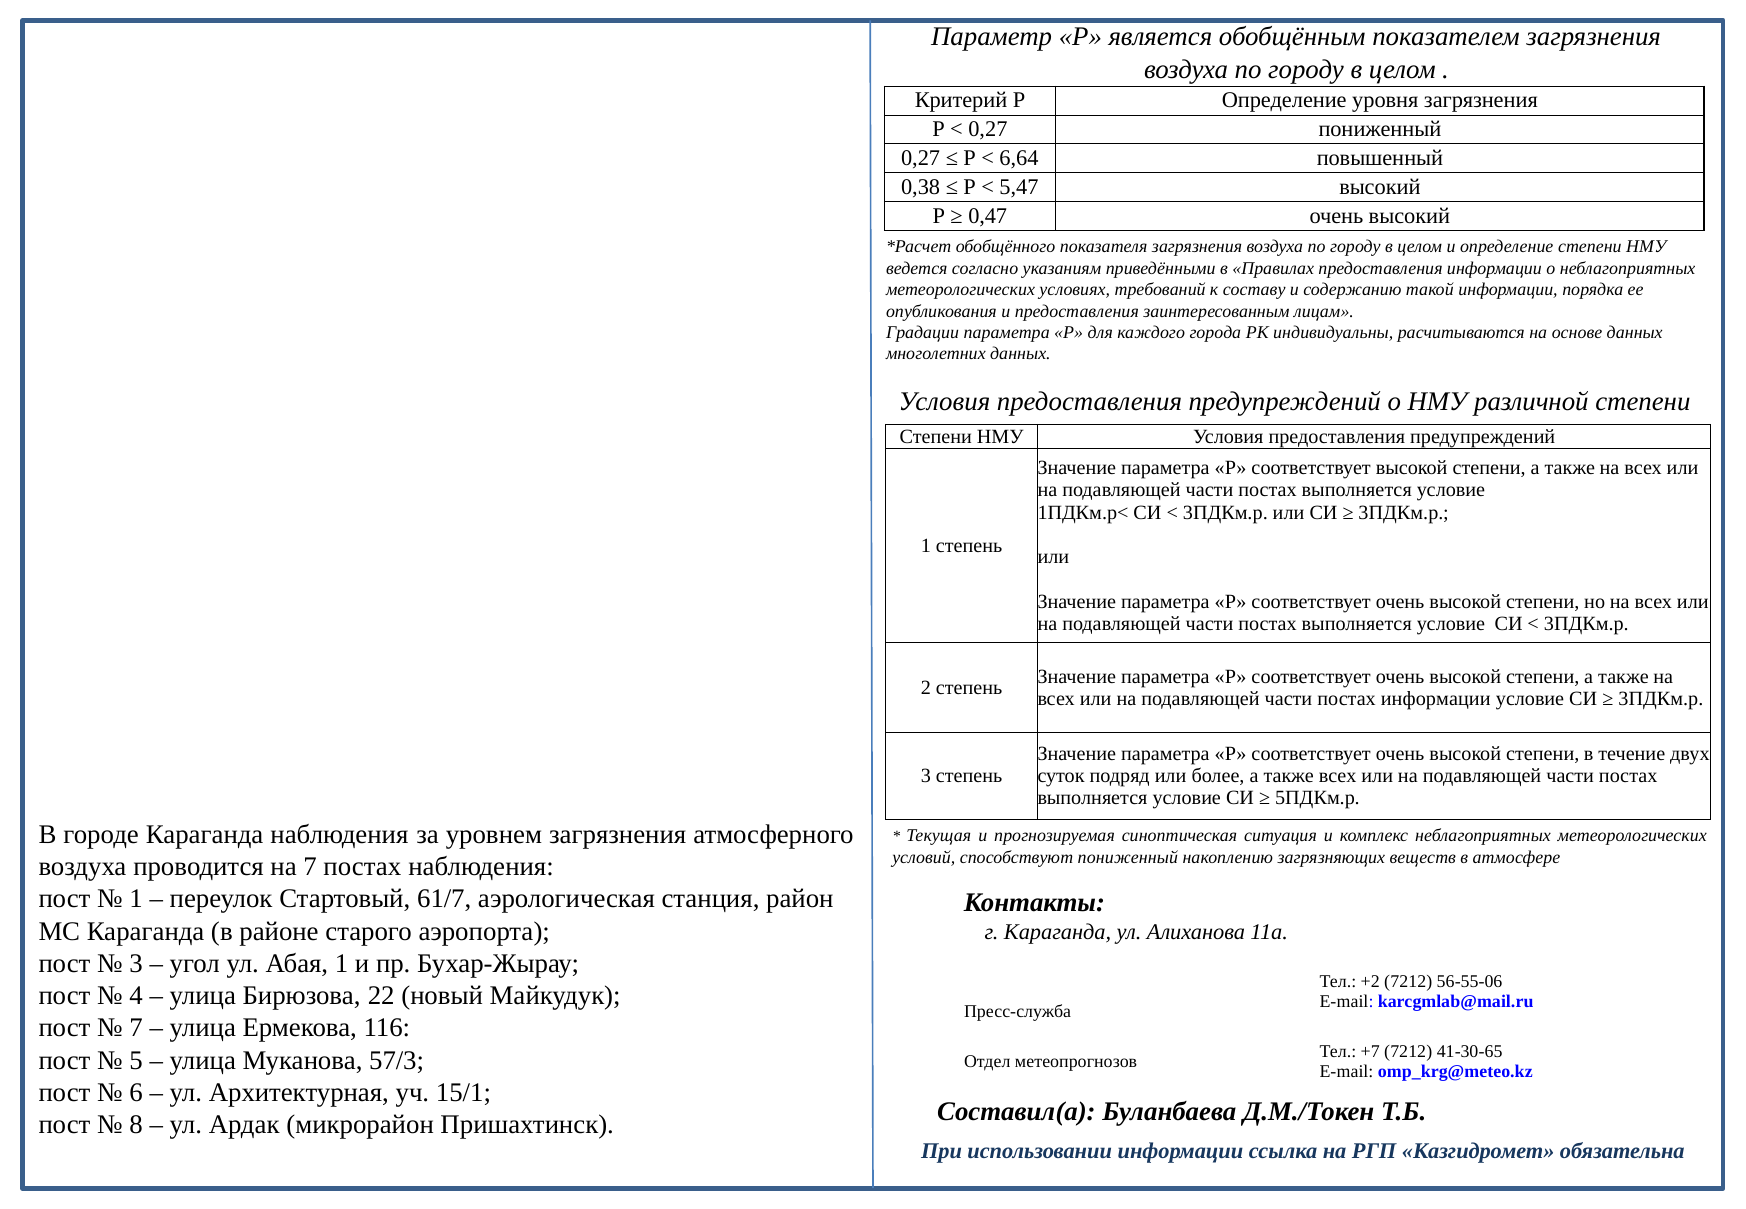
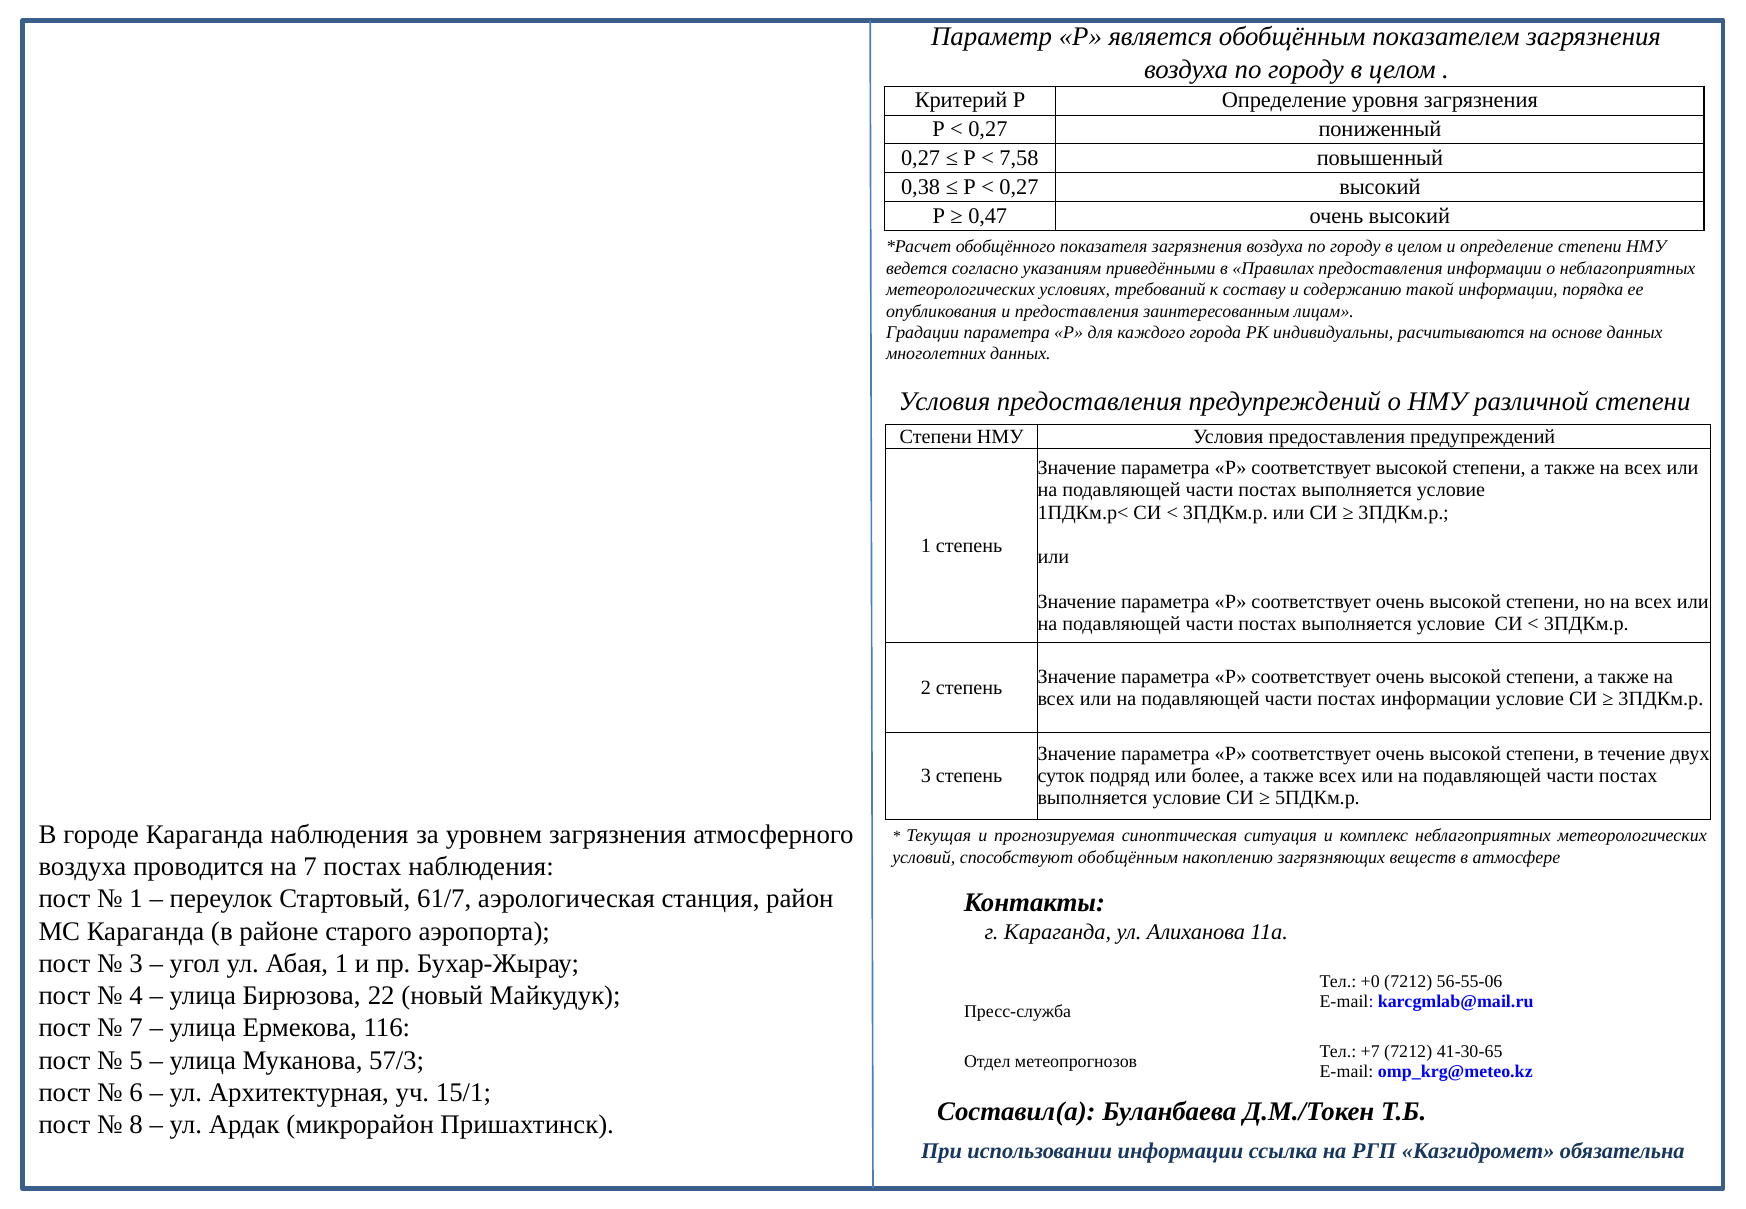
6,64: 6,64 -> 7,58
5,47 at (1019, 187): 5,47 -> 0,27
способствуют пониженный: пониженный -> обобщённым
+2: +2 -> +0
